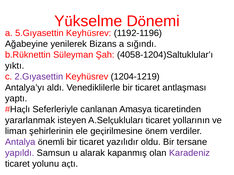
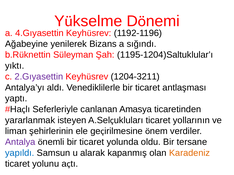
5.Gıyasettin: 5.Gıyasettin -> 4.Gıyasettin
4058-1204)Saltuklular’ı: 4058-1204)Saltuklular’ı -> 1195-1204)Saltuklular’ı
1204-1219: 1204-1219 -> 1204-3211
yazılıdır: yazılıdır -> yolunda
yapıldı colour: purple -> blue
Karadeniz colour: purple -> orange
